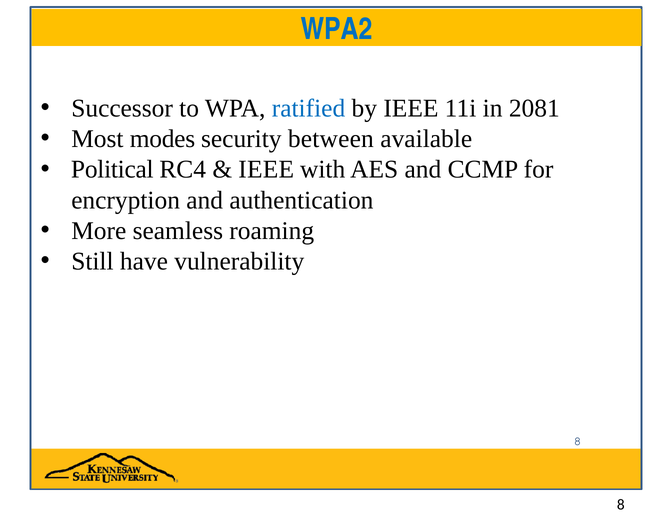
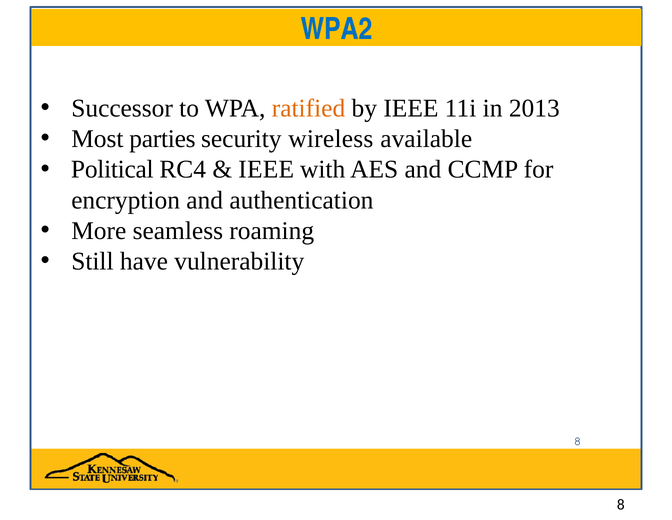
ratified colour: blue -> orange
2081: 2081 -> 2013
modes: modes -> parties
between: between -> wireless
